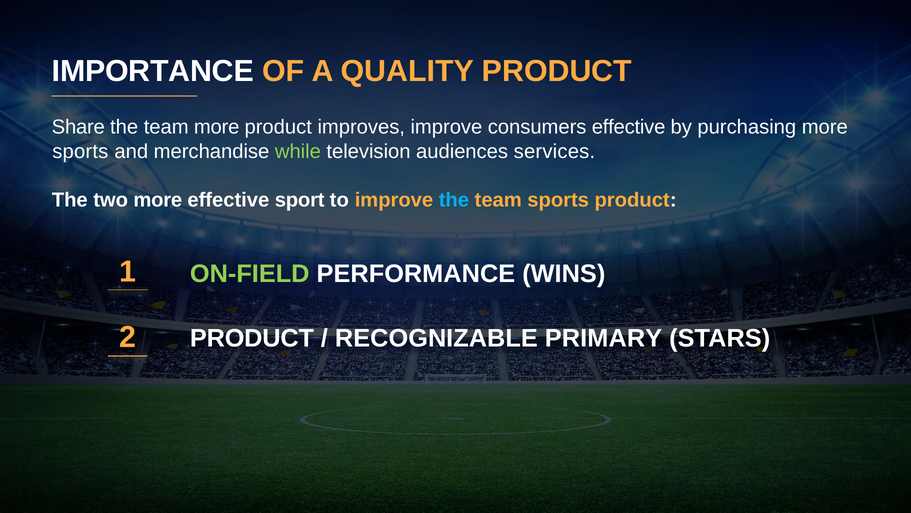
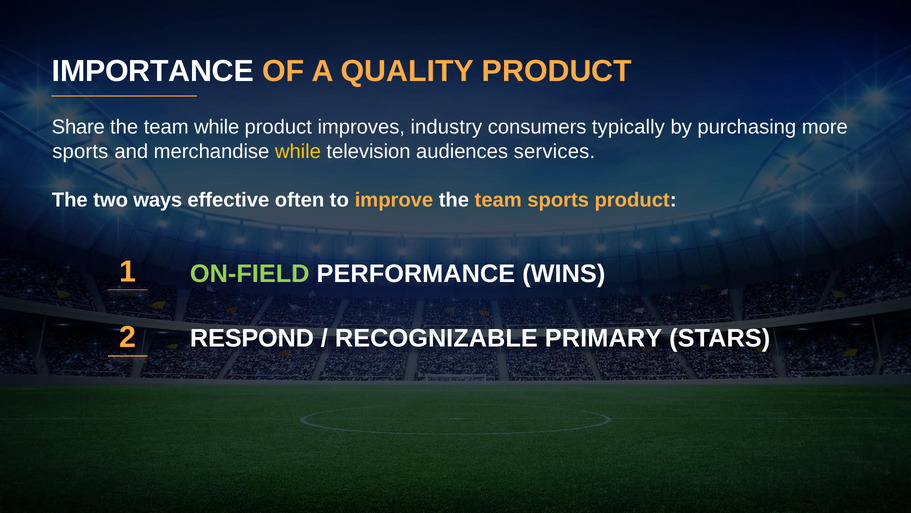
team more: more -> while
improves improve: improve -> industry
consumers effective: effective -> typically
while at (298, 151) colour: light green -> yellow
two more: more -> ways
sport: sport -> often
the at (454, 200) colour: light blue -> white
PRODUCT at (252, 338): PRODUCT -> RESPOND
